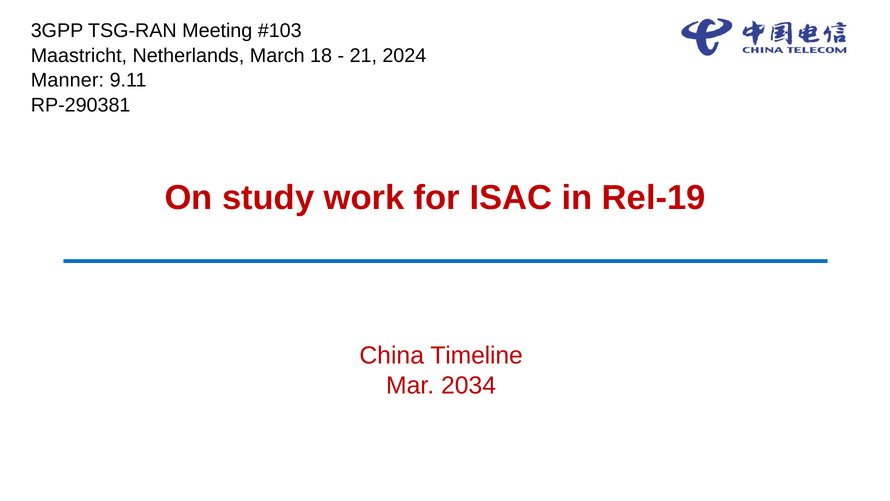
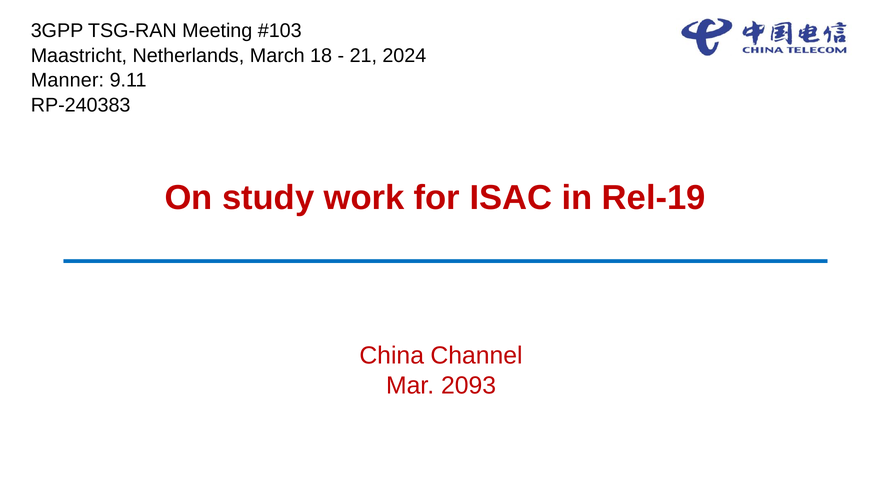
RP-290381: RP-290381 -> RP-240383
Timeline: Timeline -> Channel
2034: 2034 -> 2093
